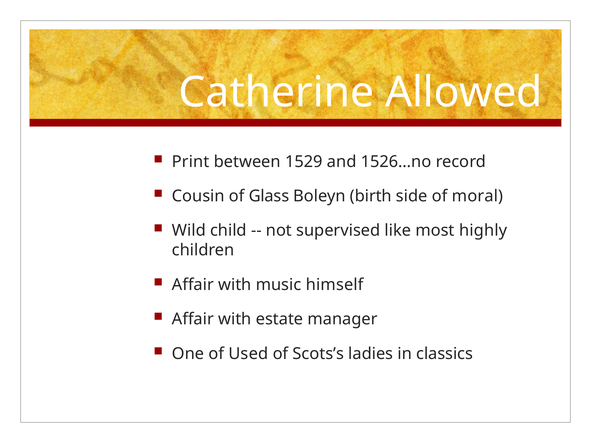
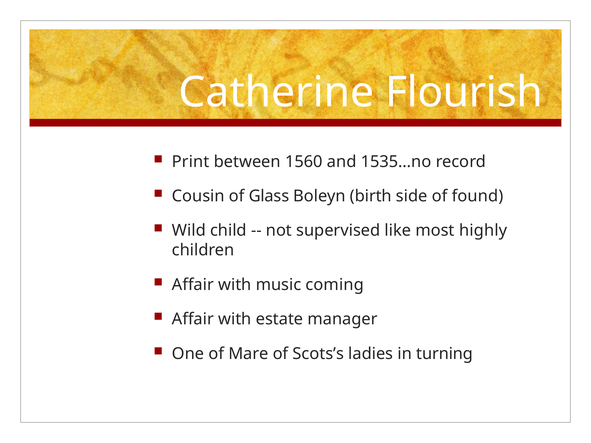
Allowed: Allowed -> Flourish
1529: 1529 -> 1560
1526…no: 1526…no -> 1535…no
moral: moral -> found
himself: himself -> coming
Used: Used -> Mare
classics: classics -> turning
